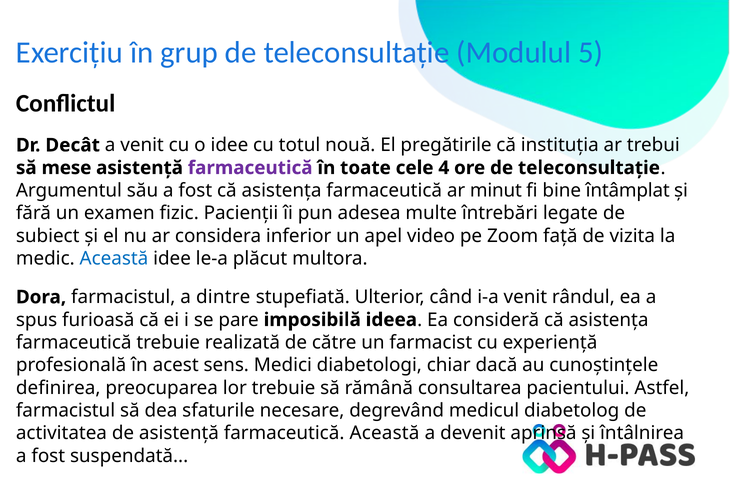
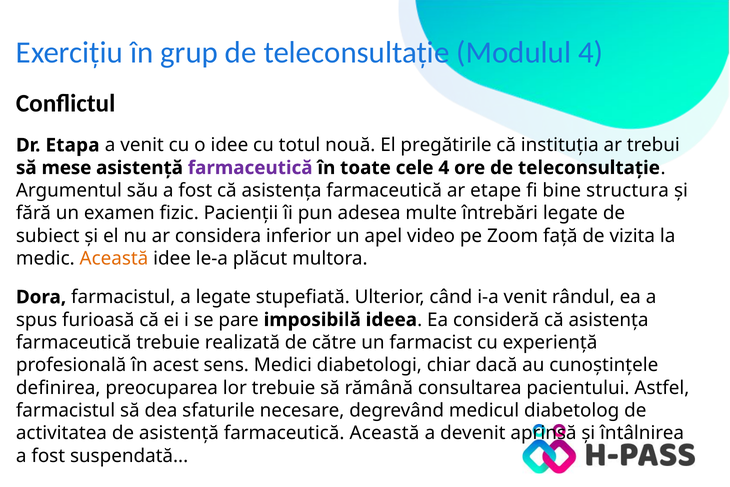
Modulul 5: 5 -> 4
Decât: Decât -> Etapa
minut: minut -> etape
întâmplat: întâmplat -> structura
Această at (114, 258) colour: blue -> orange
a dintre: dintre -> legate
